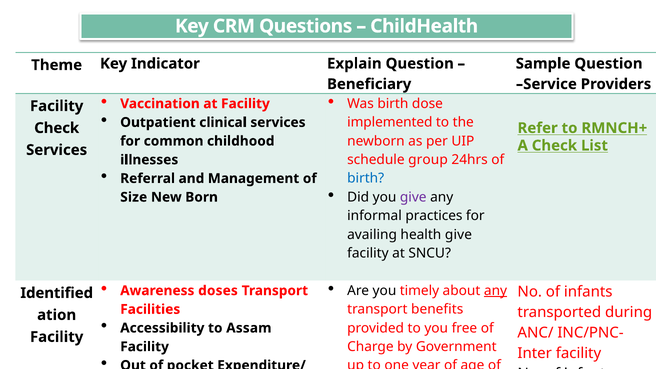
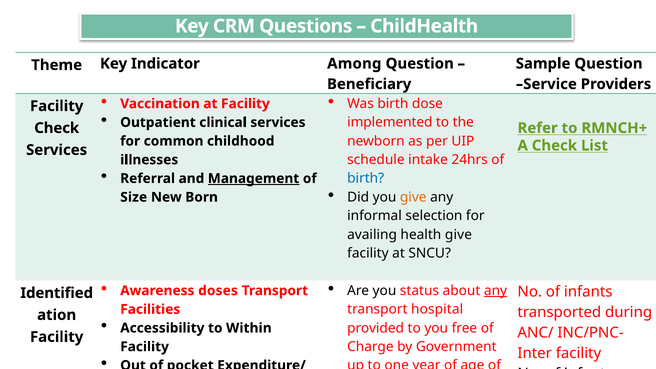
Explain: Explain -> Among
group: group -> intake
Management underline: none -> present
give at (413, 197) colour: purple -> orange
practices: practices -> selection
timely: timely -> status
benefits: benefits -> hospital
Assam: Assam -> Within
